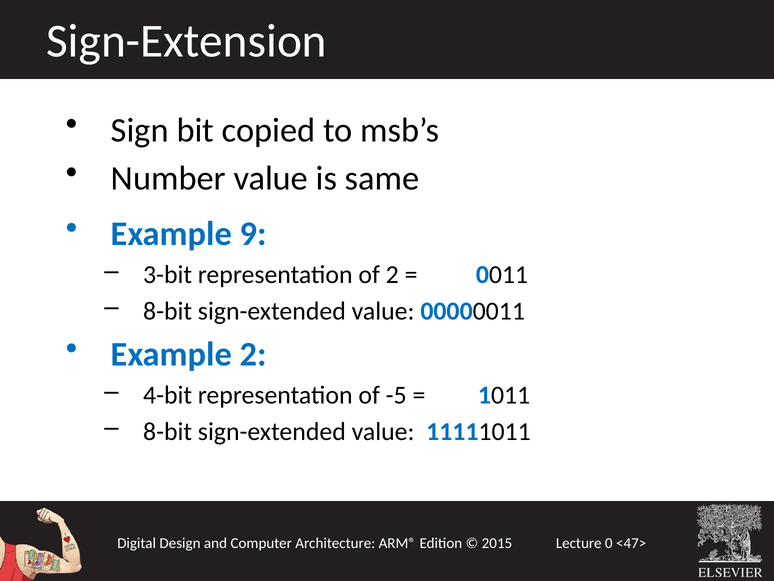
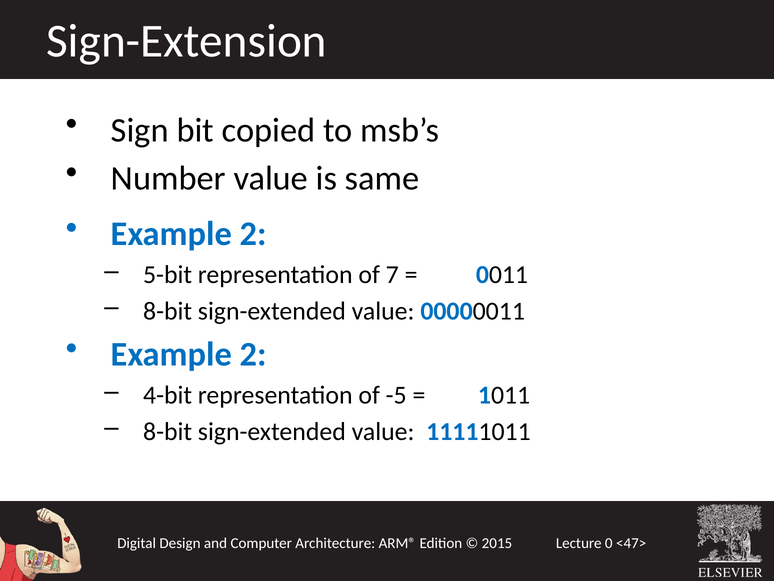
9 at (253, 234): 9 -> 2
3-bit: 3-bit -> 5-bit
of 2: 2 -> 7
